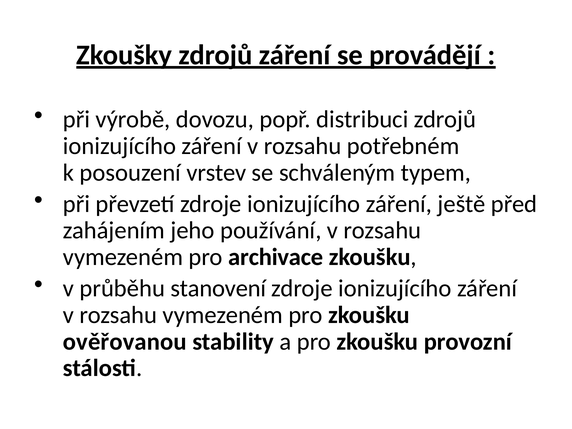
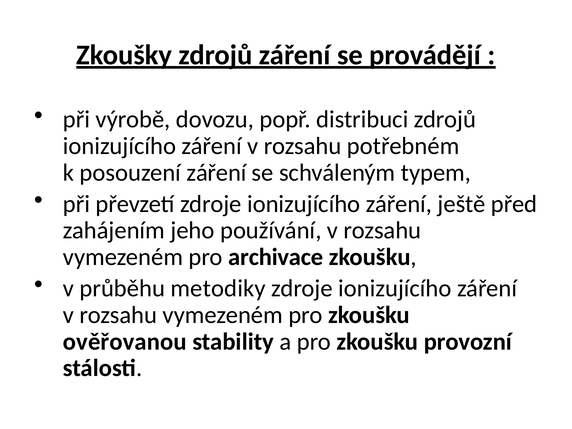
posouzení vrstev: vrstev -> záření
stanovení: stanovení -> metodiky
